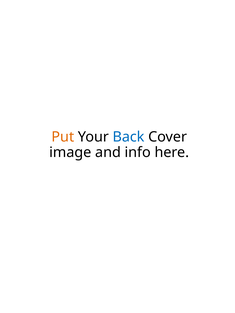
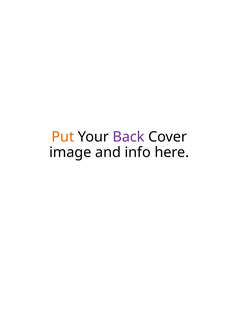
Back colour: blue -> purple
